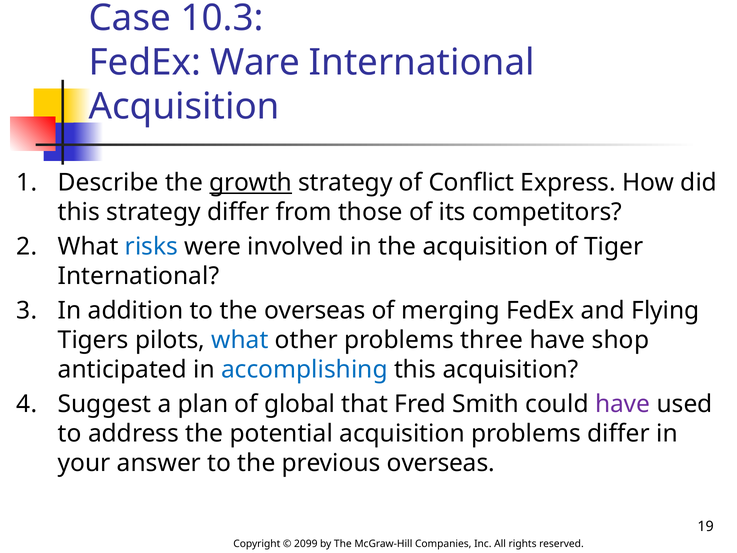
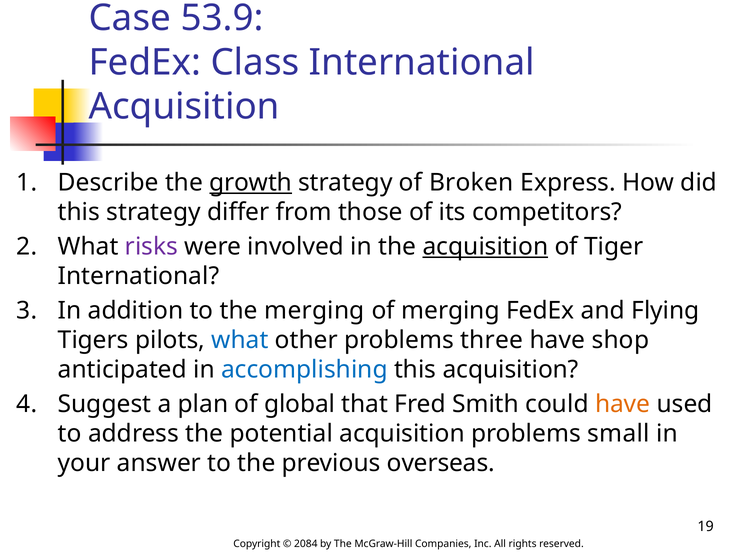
10.3: 10.3 -> 53.9
Ware: Ware -> Class
Conflict: Conflict -> Broken
risks colour: blue -> purple
acquisition at (485, 247) underline: none -> present
the overseas: overseas -> merging
have at (623, 404) colour: purple -> orange
problems differ: differ -> small
2099: 2099 -> 2084
